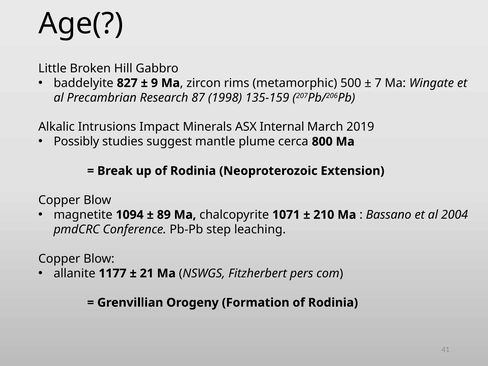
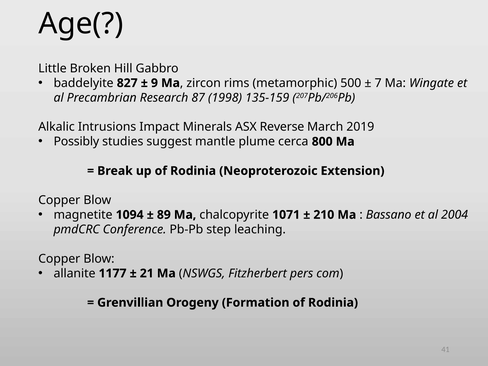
Internal: Internal -> Reverse
